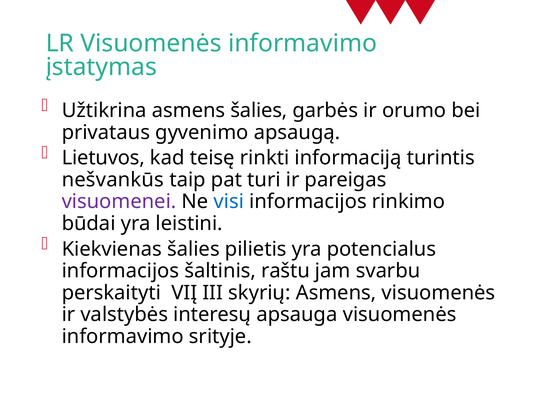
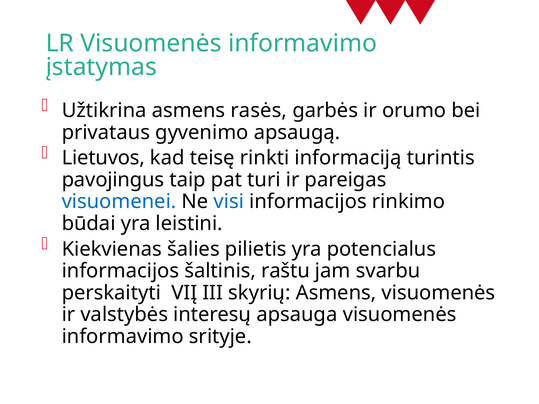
asmens šalies: šalies -> rasės
nešvankūs: nešvankūs -> pavojingus
visuomenei colour: purple -> blue
